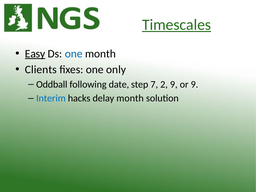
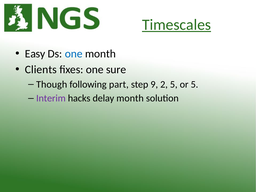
Easy underline: present -> none
only: only -> sure
Oddball: Oddball -> Though
date: date -> part
7: 7 -> 9
2 9: 9 -> 5
or 9: 9 -> 5
Interim colour: blue -> purple
